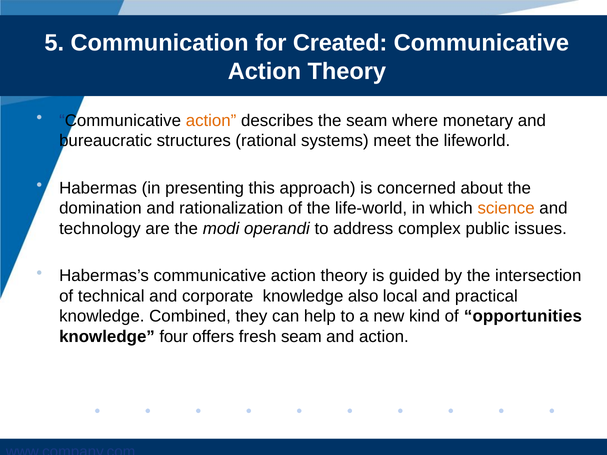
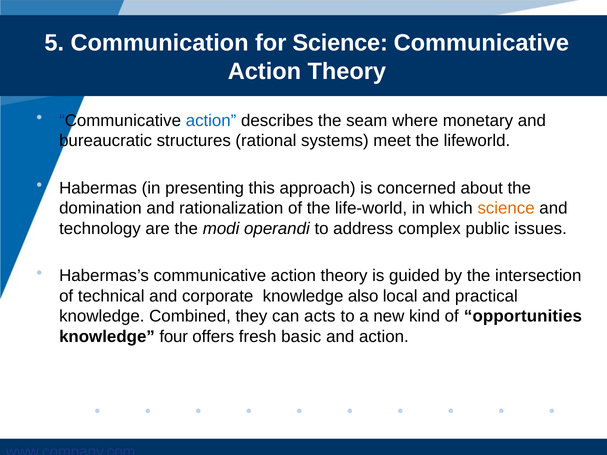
for Created: Created -> Science
action at (211, 121) colour: orange -> blue
help: help -> acts
fresh seam: seam -> basic
